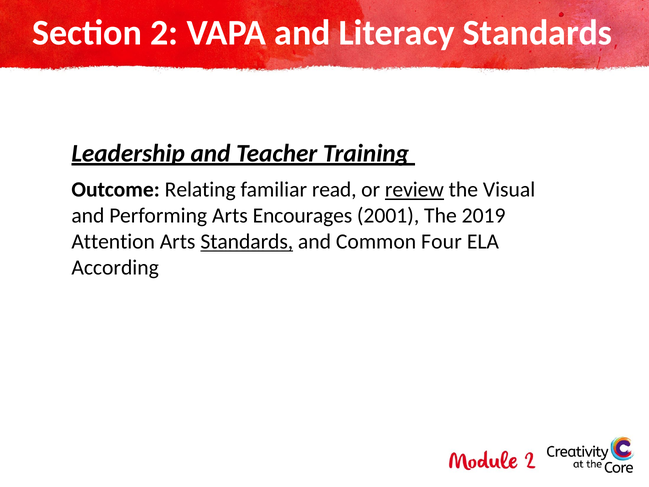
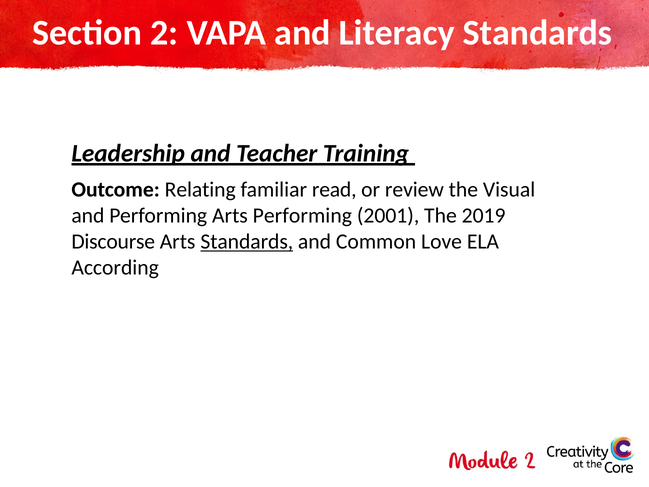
review underline: present -> none
Arts Encourages: Encourages -> Performing
Attention: Attention -> Discourse
Four: Four -> Love
